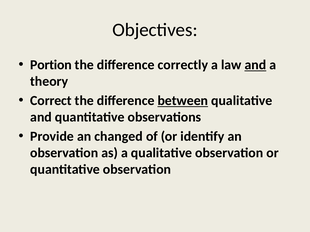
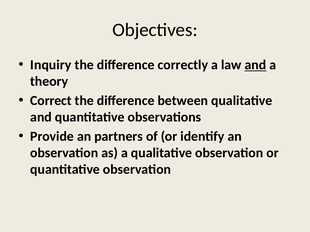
Portion: Portion -> Inquiry
between underline: present -> none
changed: changed -> partners
